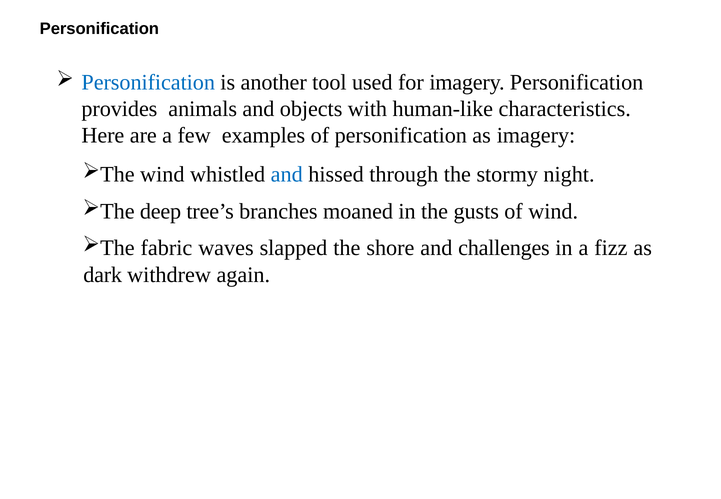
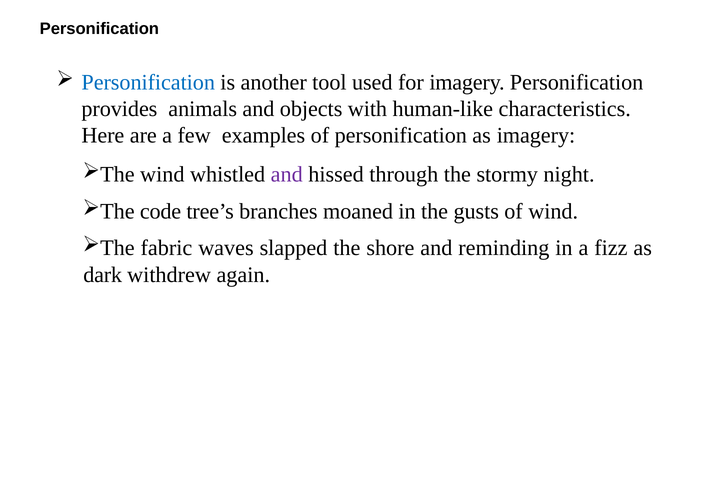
and at (287, 175) colour: blue -> purple
deep: deep -> code
challenges: challenges -> reminding
